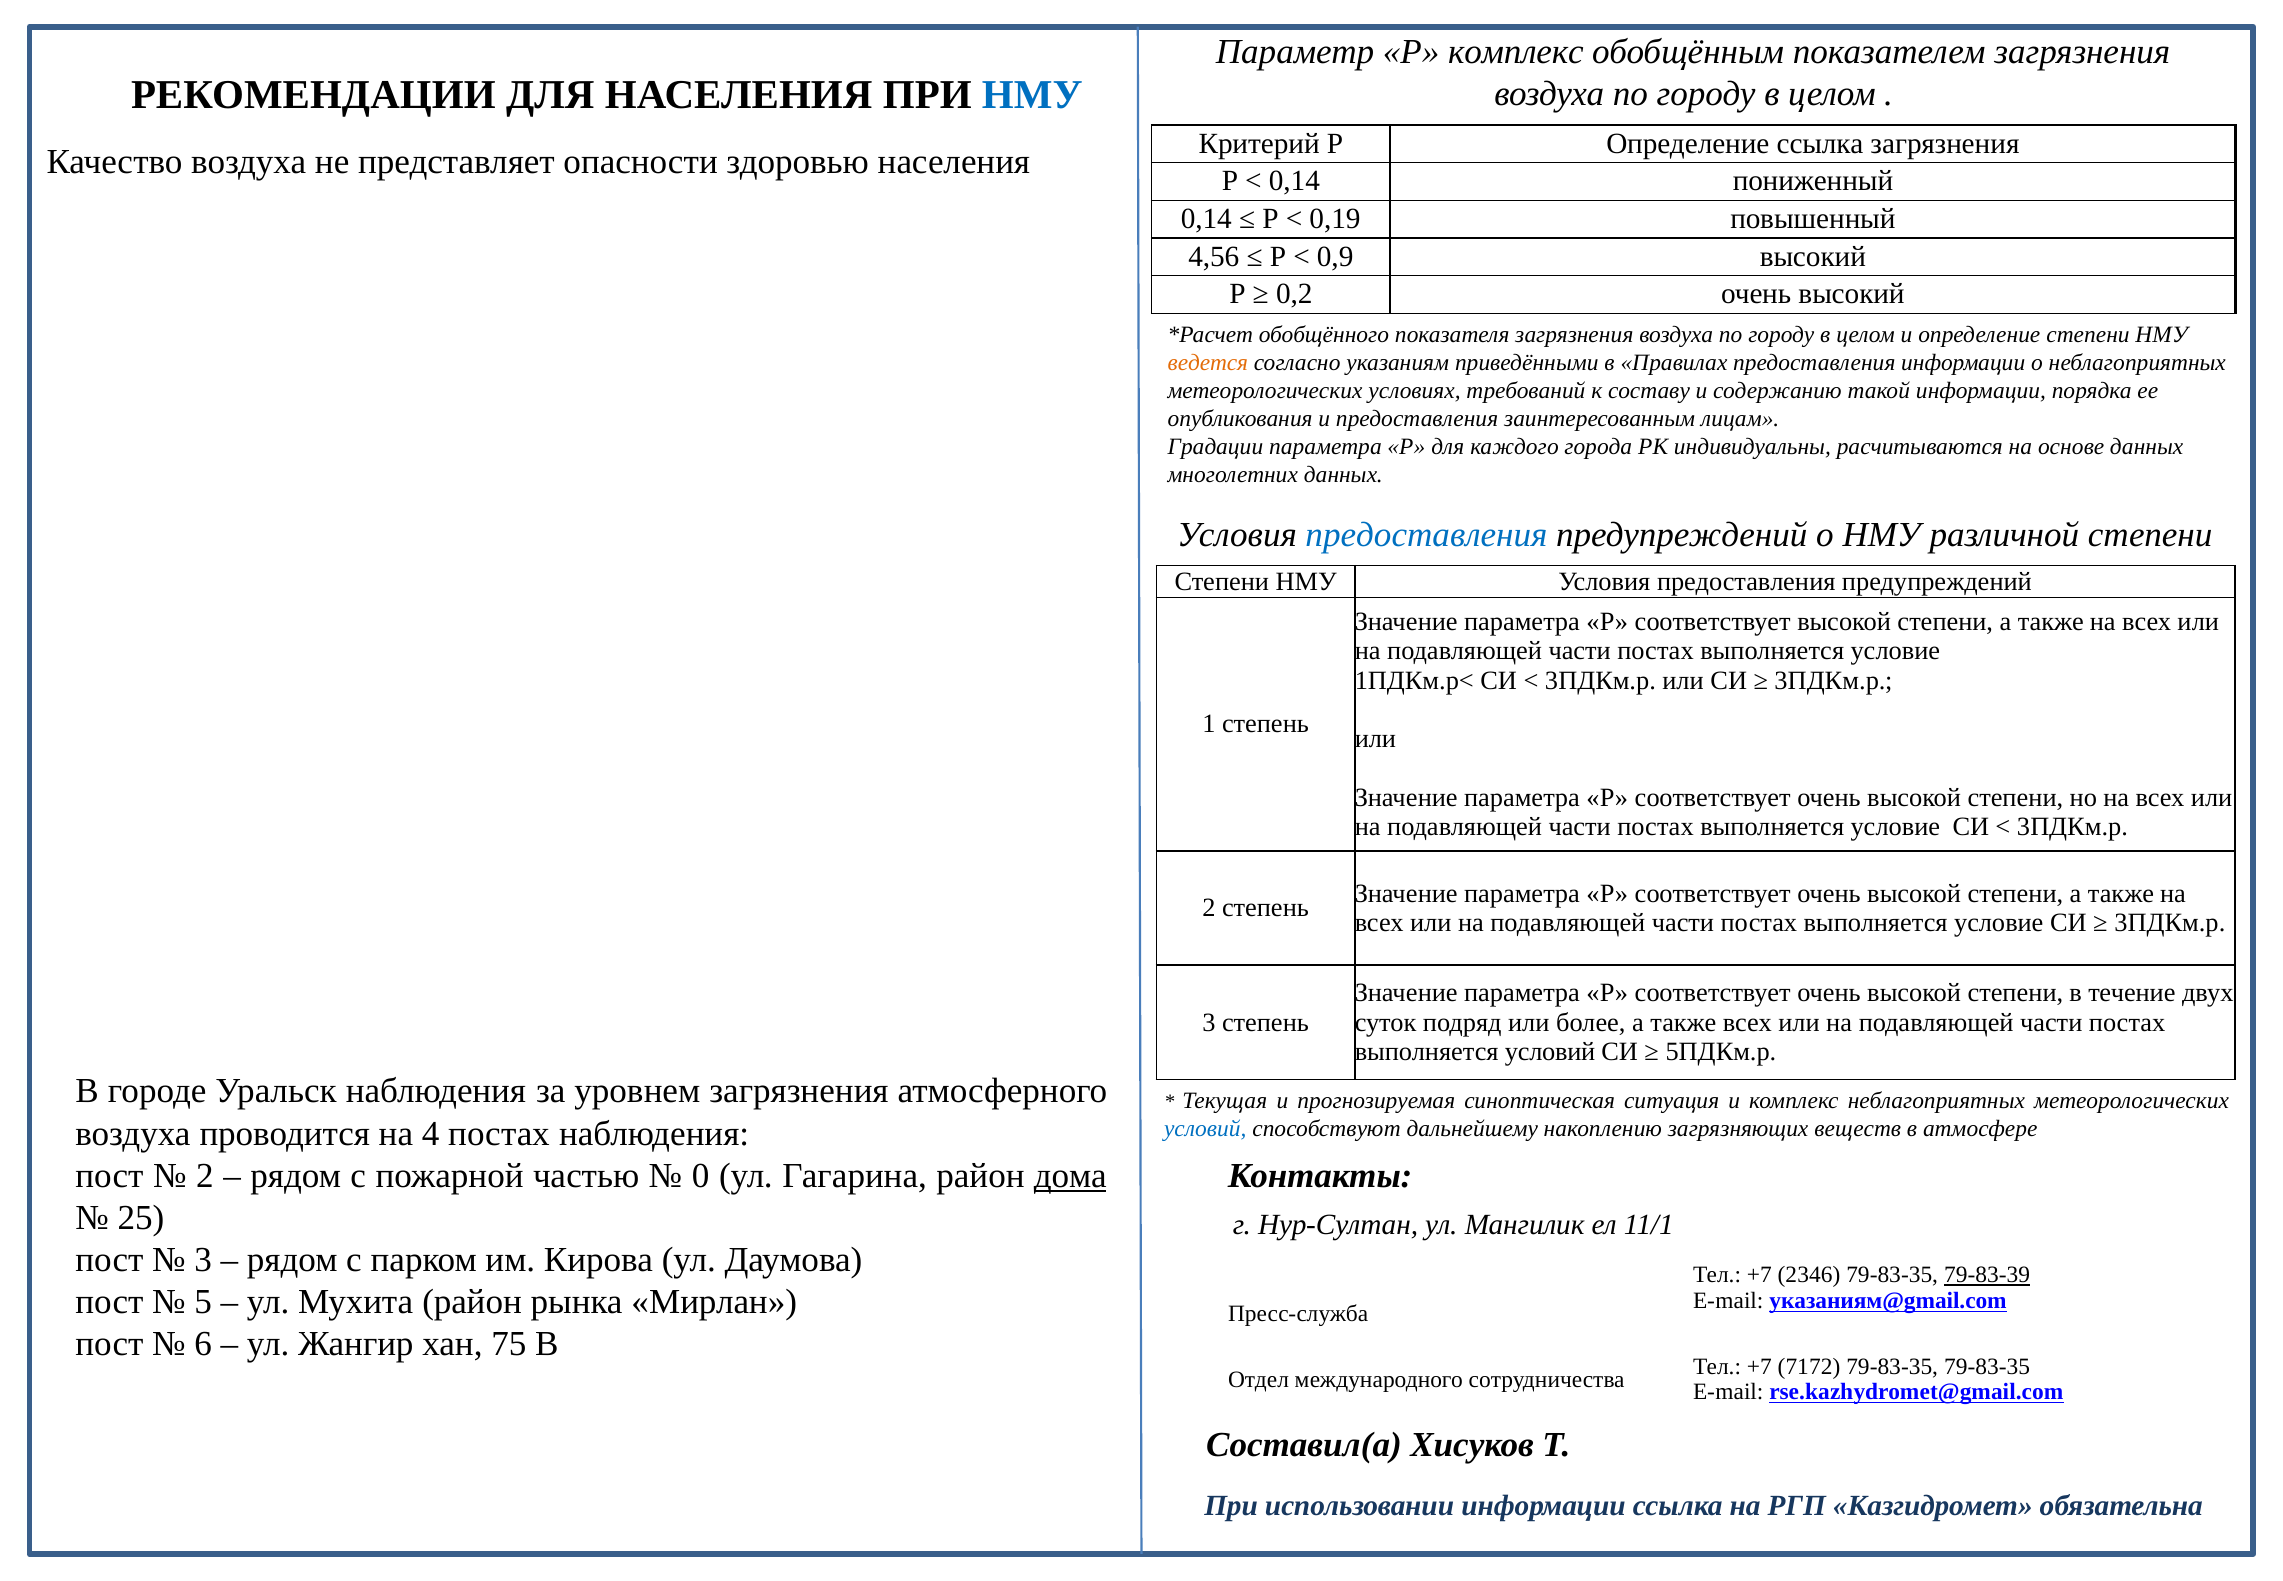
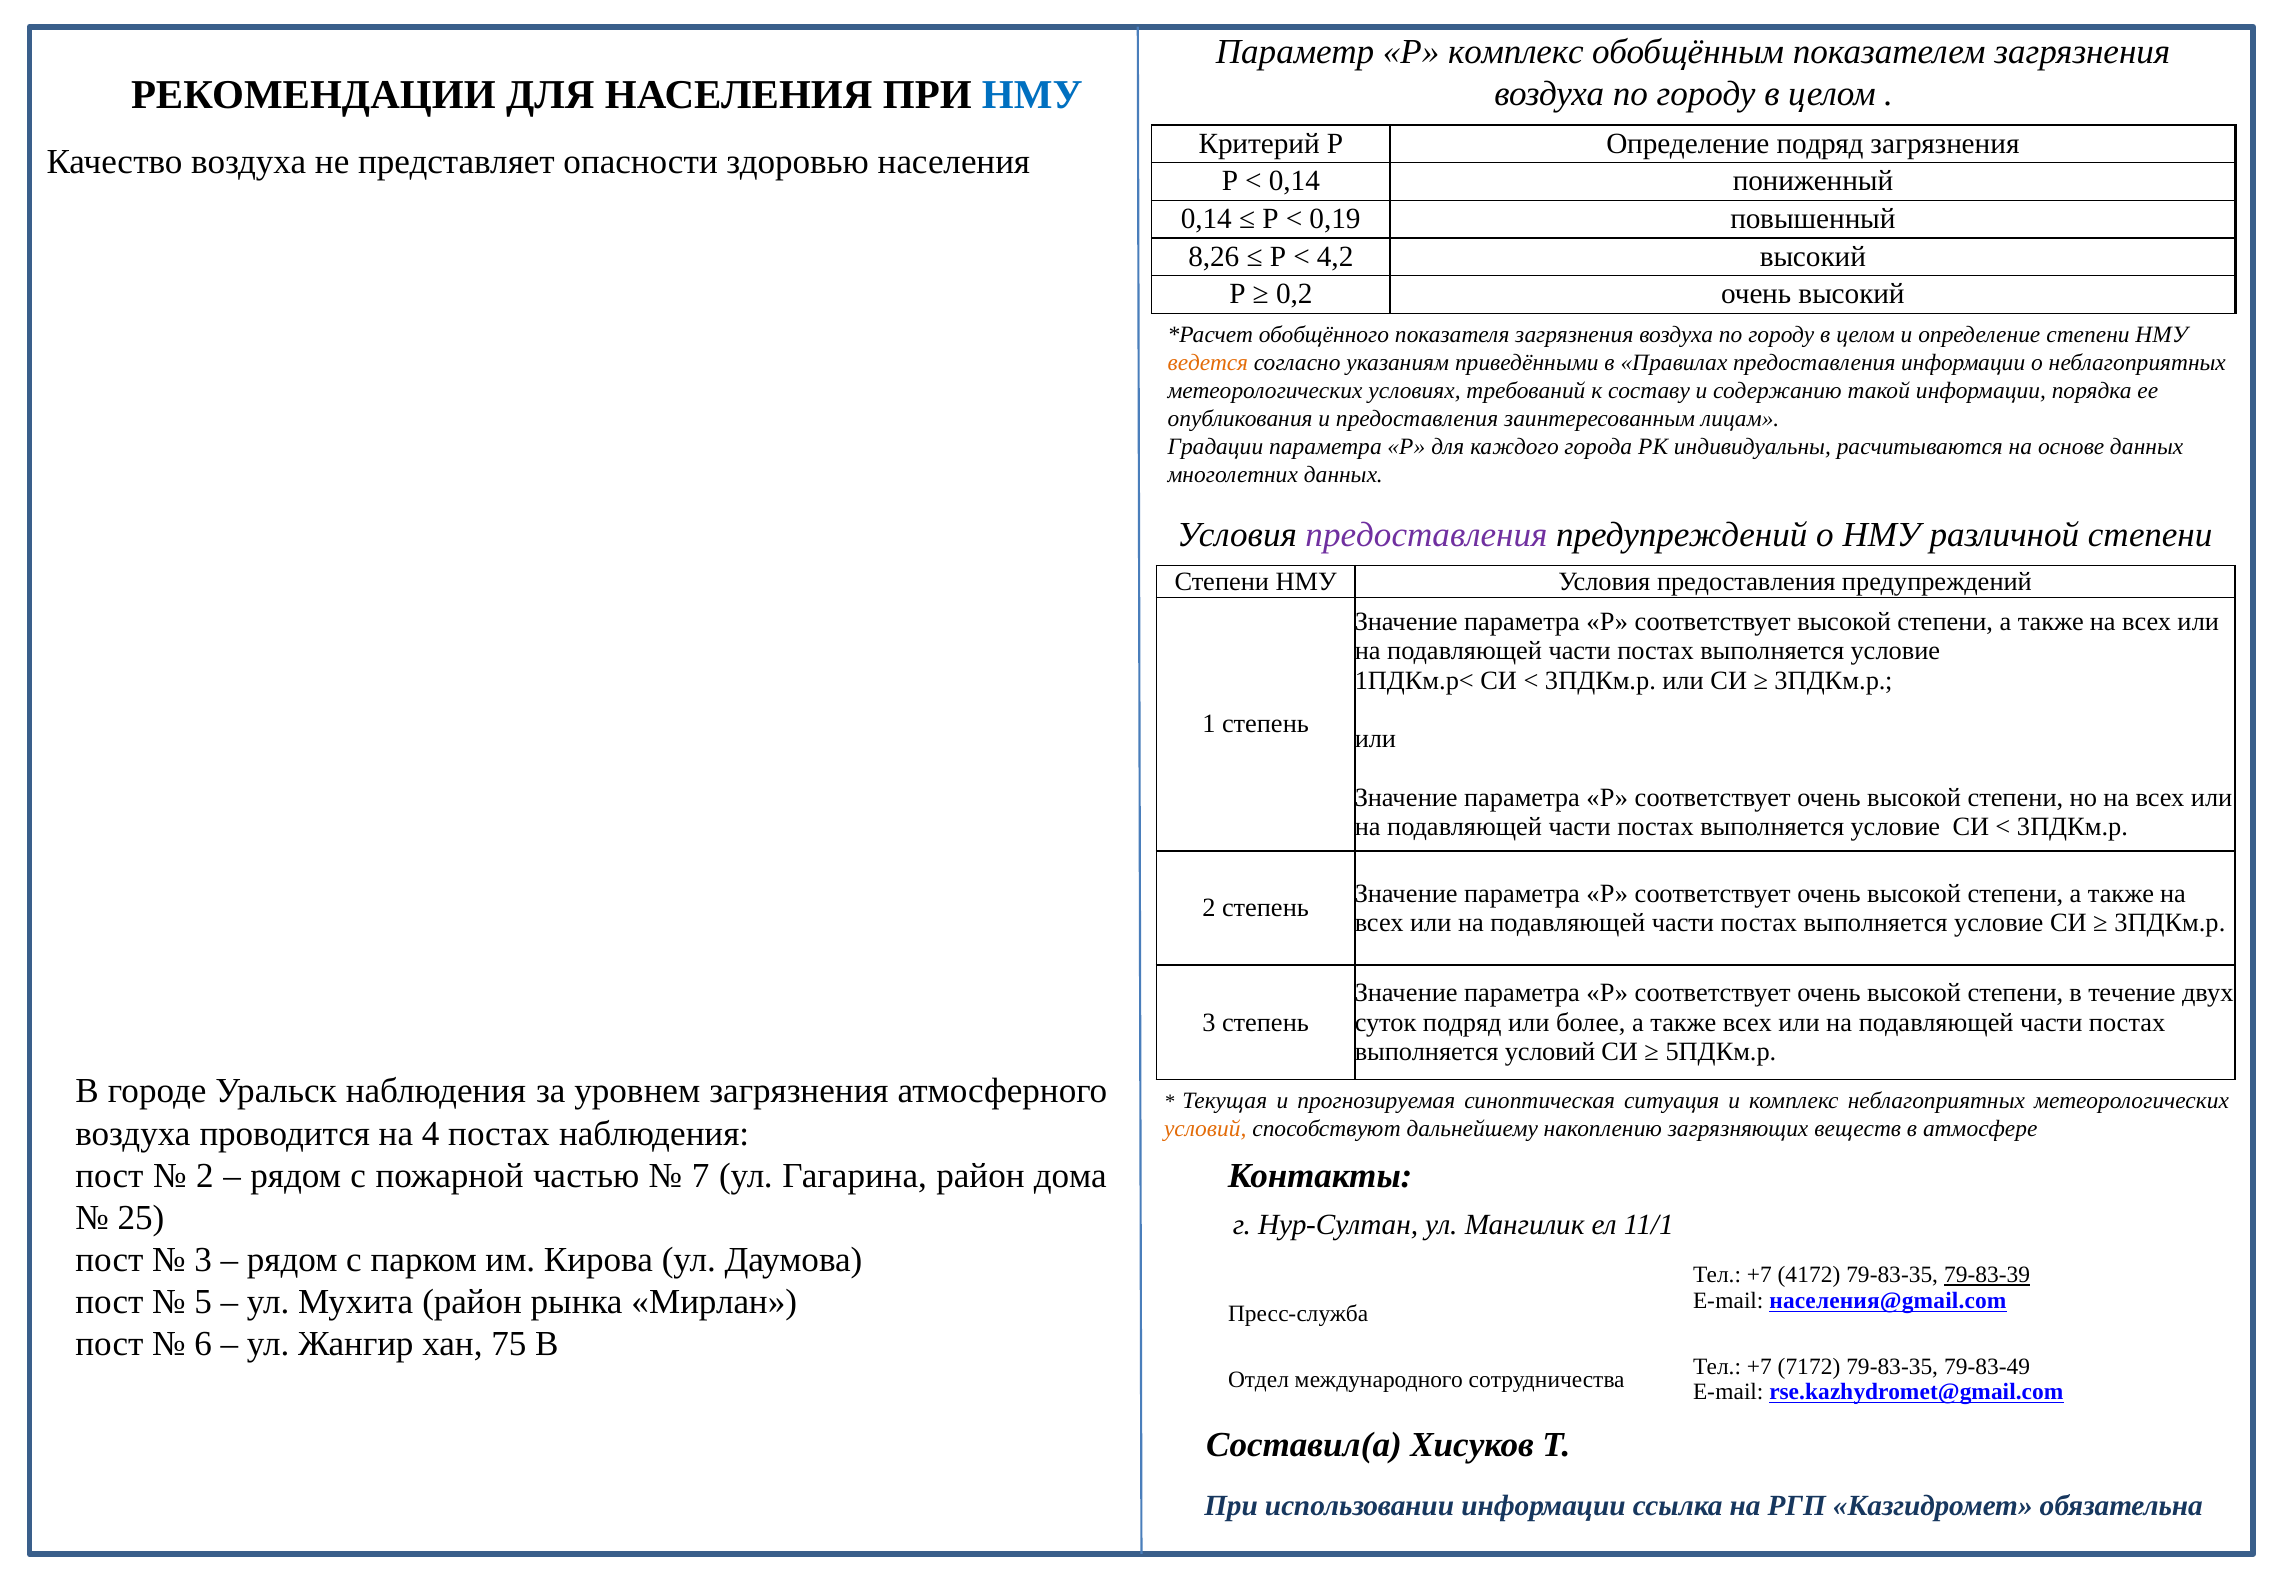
Определение ссылка: ссылка -> подряд
4,56: 4,56 -> 8,26
0,9: 0,9 -> 4,2
предоставления at (1426, 535) colour: blue -> purple
условий at (1205, 1129) colour: blue -> orange
0: 0 -> 7
дома underline: present -> none
2346: 2346 -> 4172
указаниям@gmail.com: указаниям@gmail.com -> населения@gmail.com
79-83-35 79-83-35: 79-83-35 -> 79-83-49
